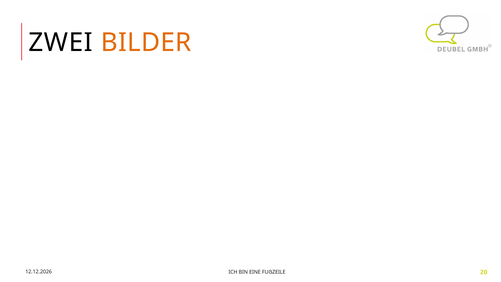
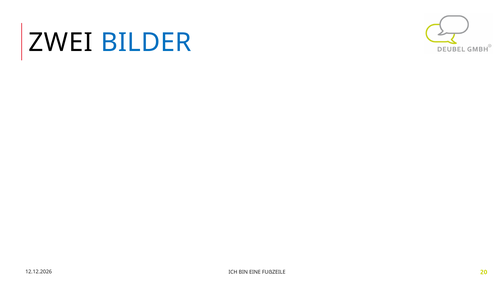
BILDER colour: orange -> blue
